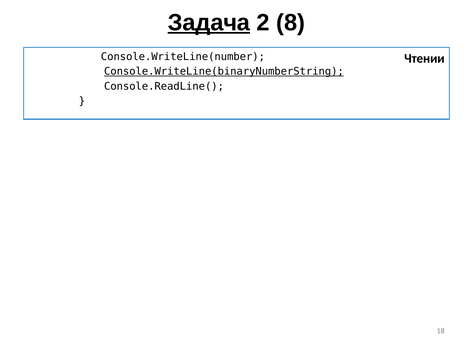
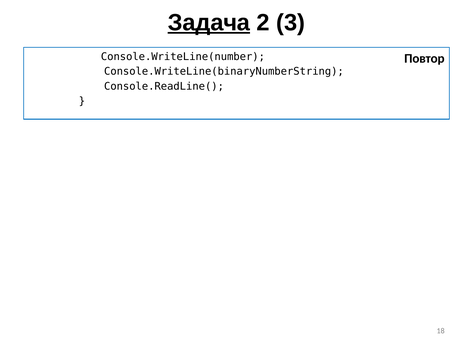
8: 8 -> 3
Чтении: Чтении -> Повтор
Console.WriteLine(binaryNumberString underline: present -> none
